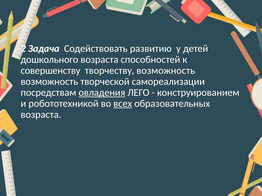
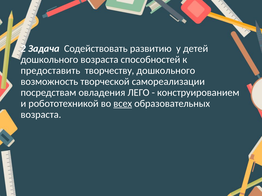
совершенству: совершенству -> предоставить
творчеству возможность: возможность -> дошкольного
овладения underline: present -> none
